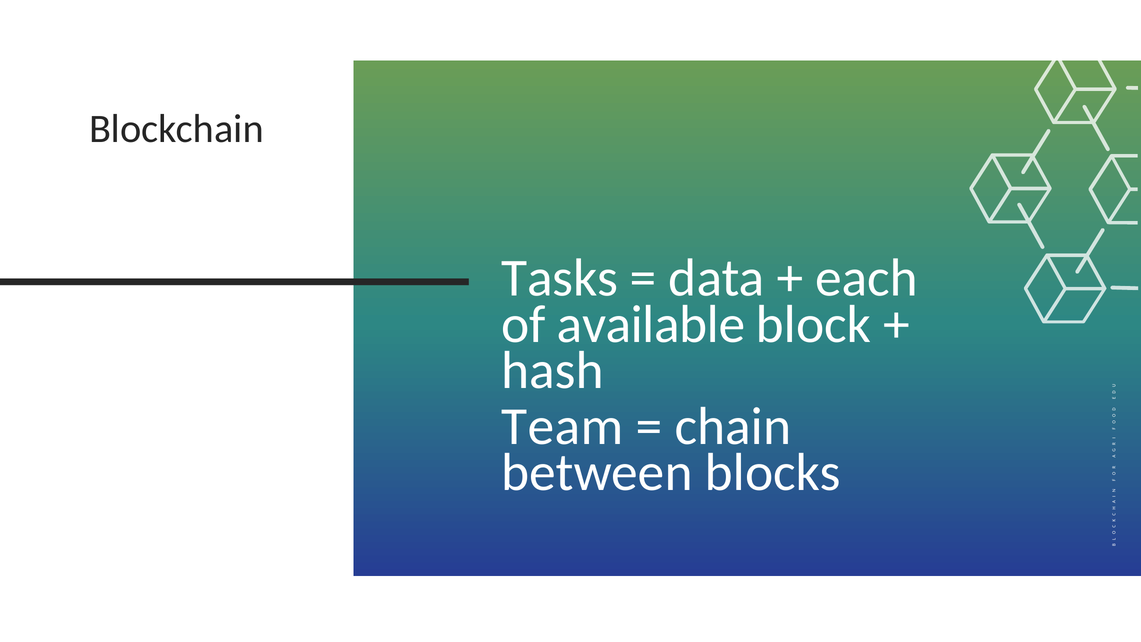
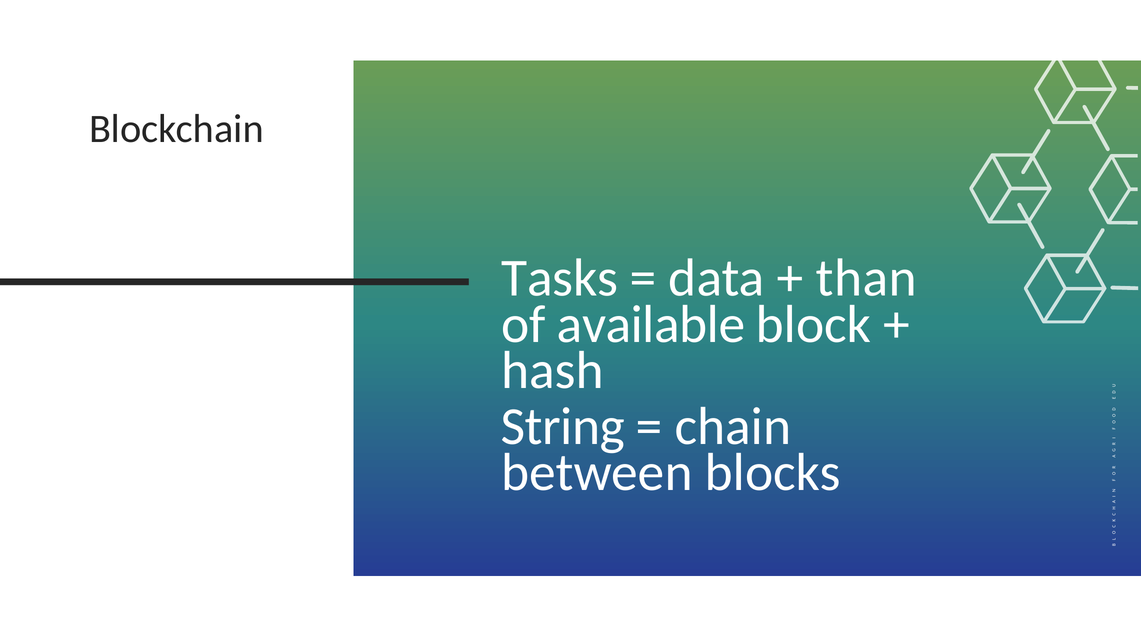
each: each -> than
Team: Team -> String
